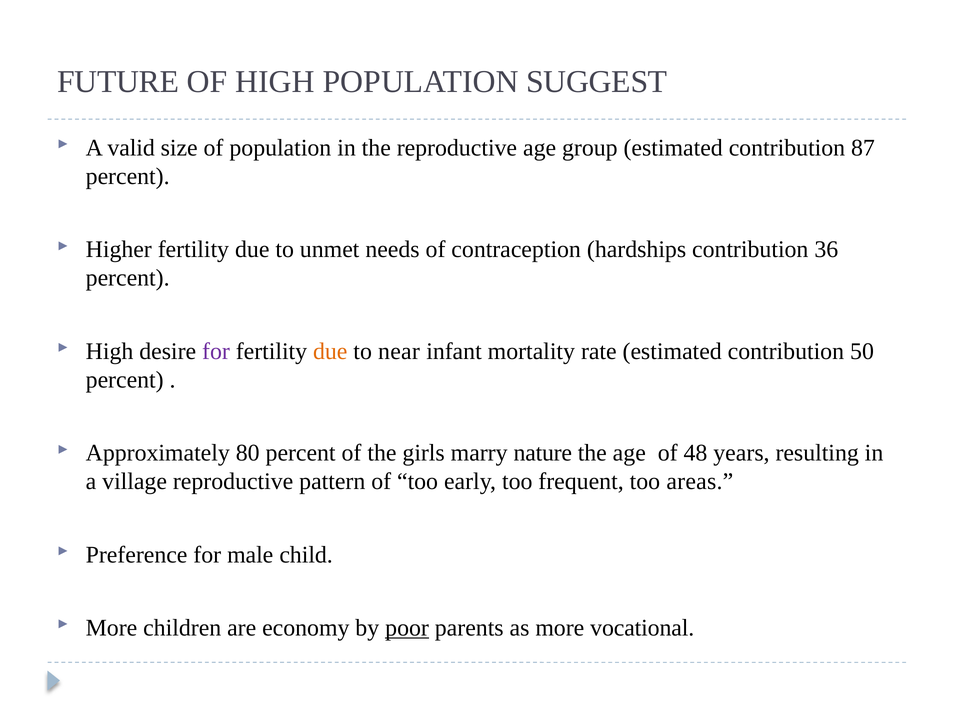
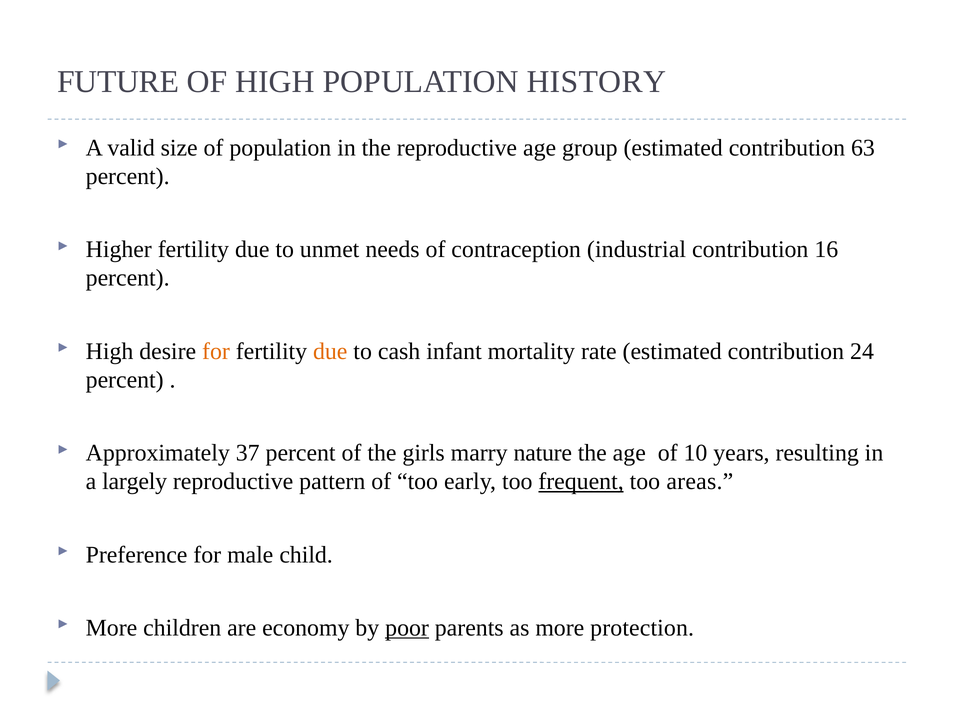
SUGGEST: SUGGEST -> HISTORY
87: 87 -> 63
hardships: hardships -> industrial
36: 36 -> 16
for at (216, 351) colour: purple -> orange
near: near -> cash
50: 50 -> 24
80: 80 -> 37
48: 48 -> 10
village: village -> largely
frequent underline: none -> present
vocational: vocational -> protection
